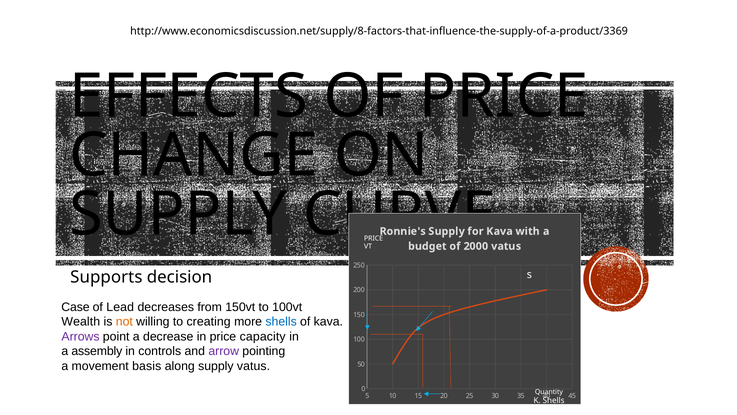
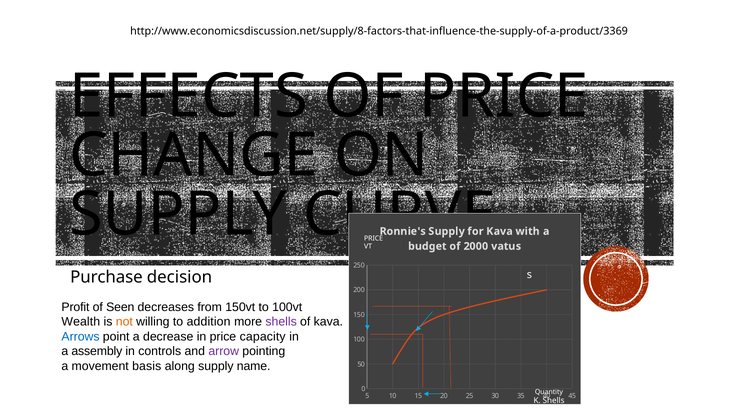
Supports: Supports -> Purchase
Case: Case -> Profit
Lead: Lead -> Seen
creating: creating -> addition
shells at (281, 322) colour: blue -> purple
Arrows colour: purple -> blue
supply vatus: vatus -> name
